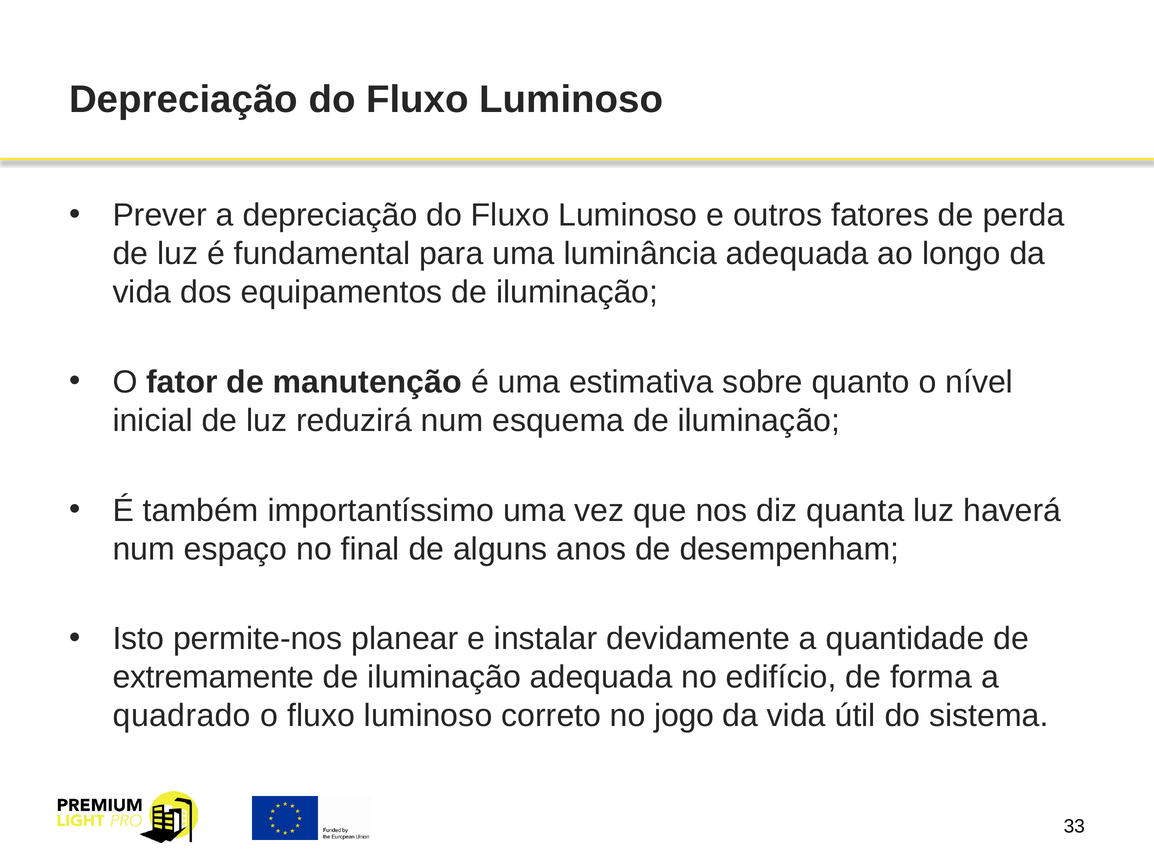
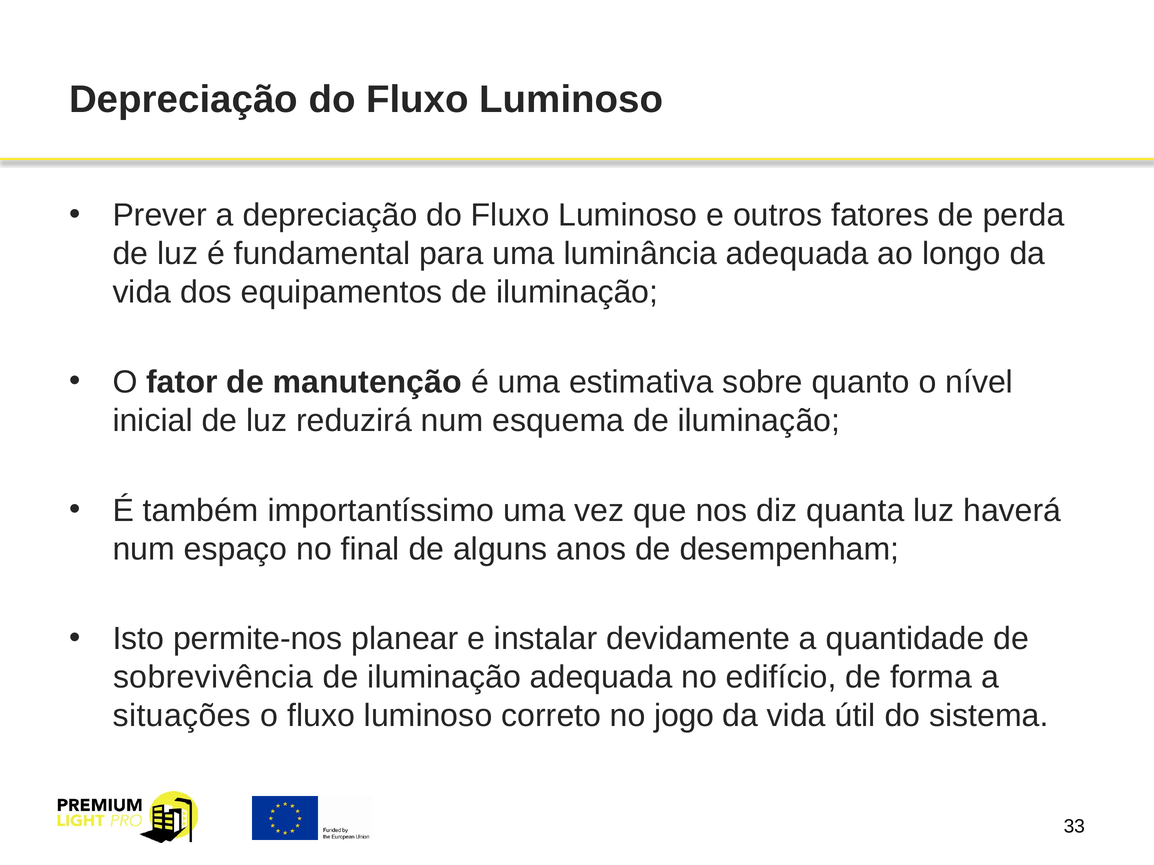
extremamente: extremamente -> sobrevivência
quadrado: quadrado -> situações
